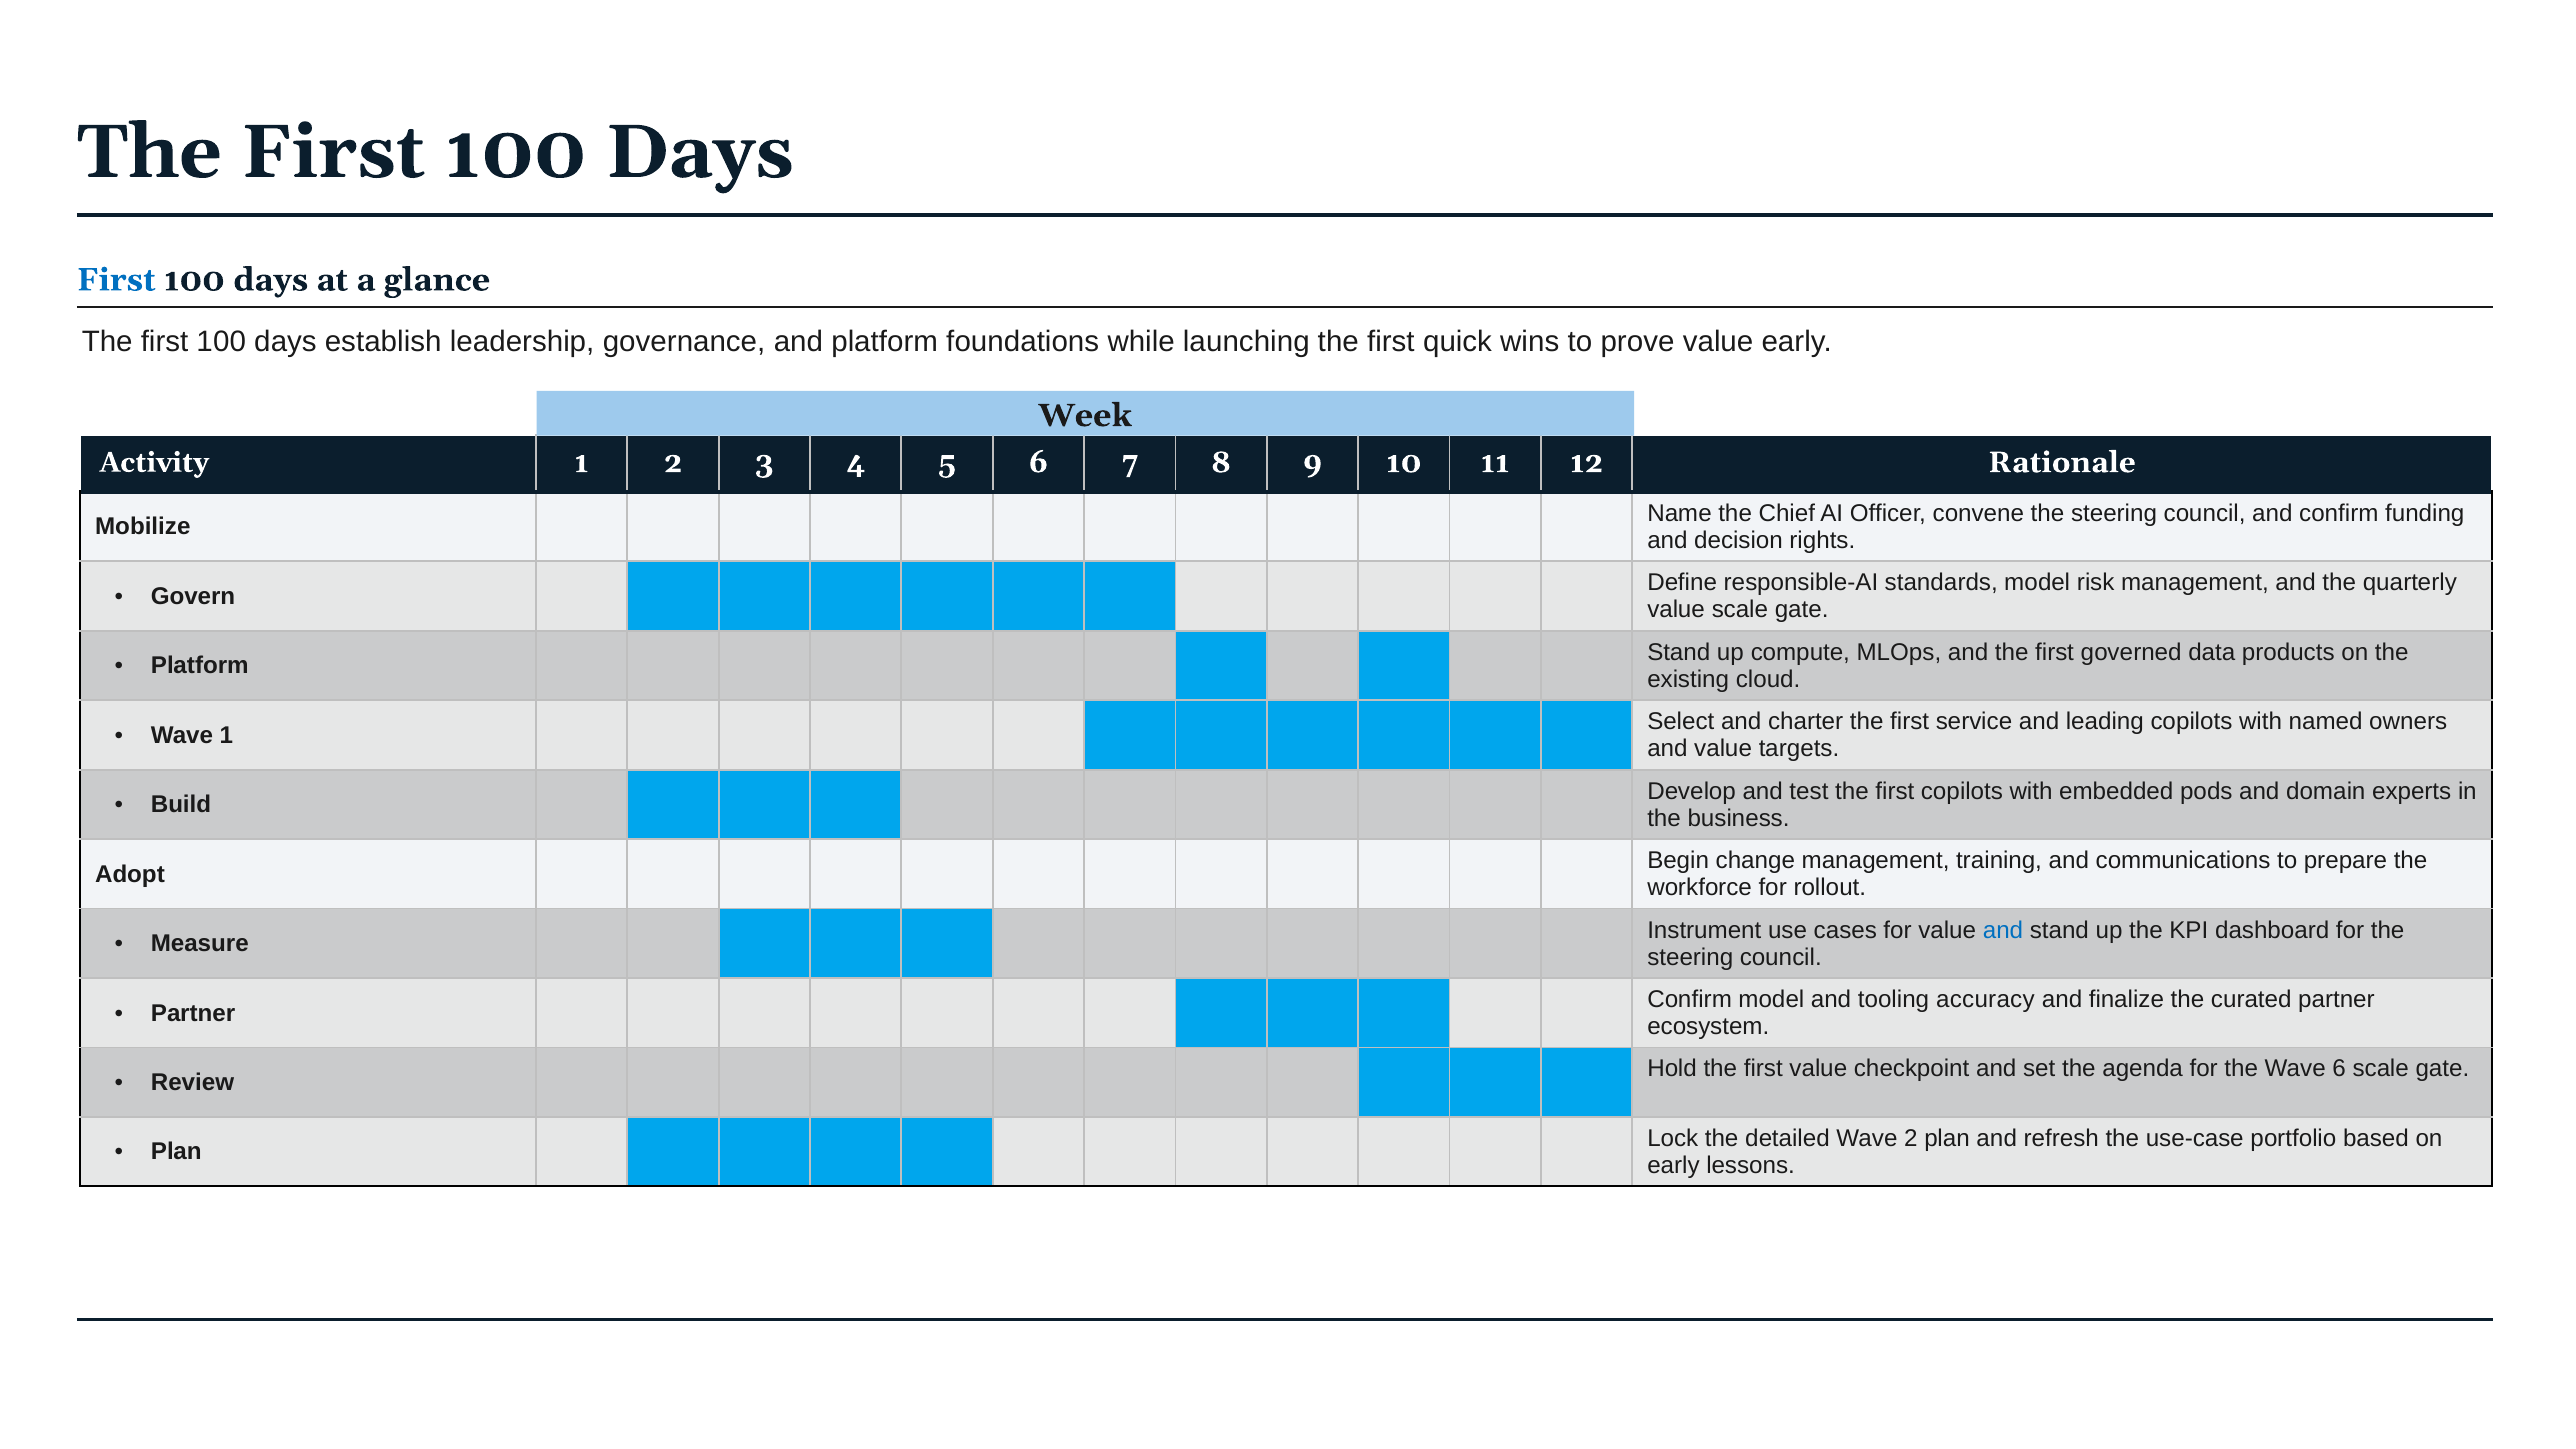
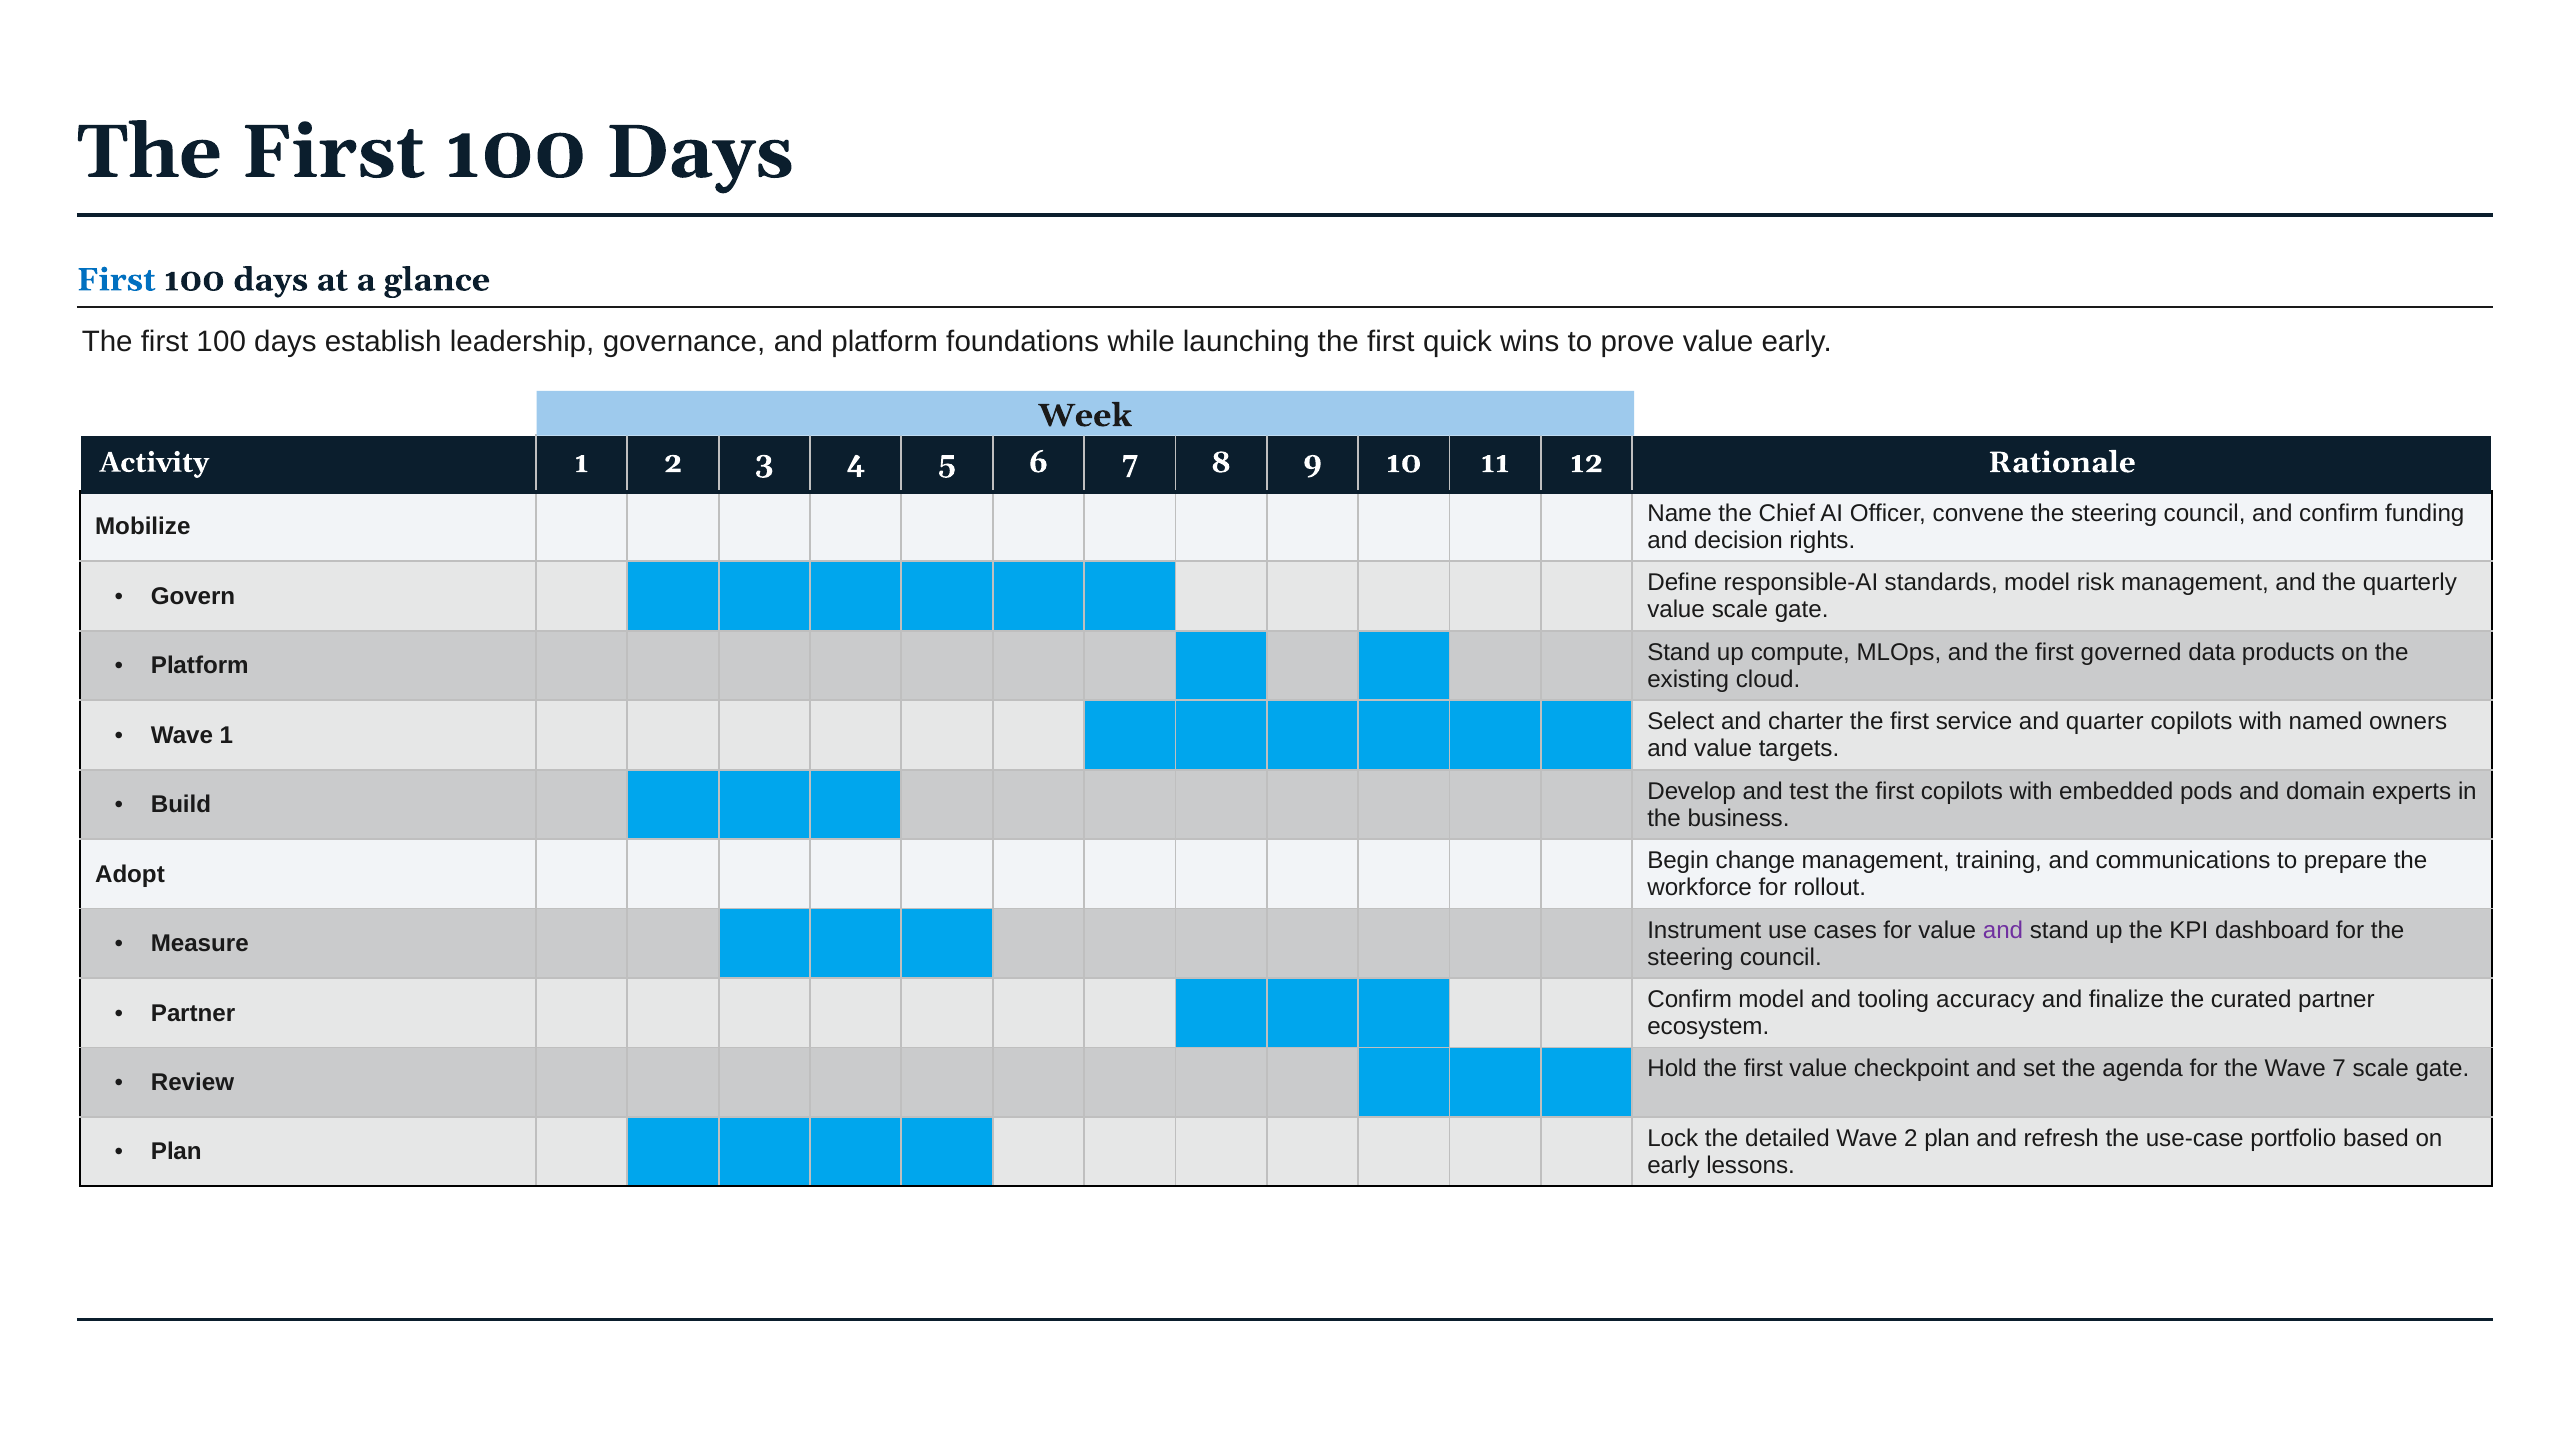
leading: leading -> quarter
and at (2003, 930) colour: blue -> purple
Wave 6: 6 -> 7
